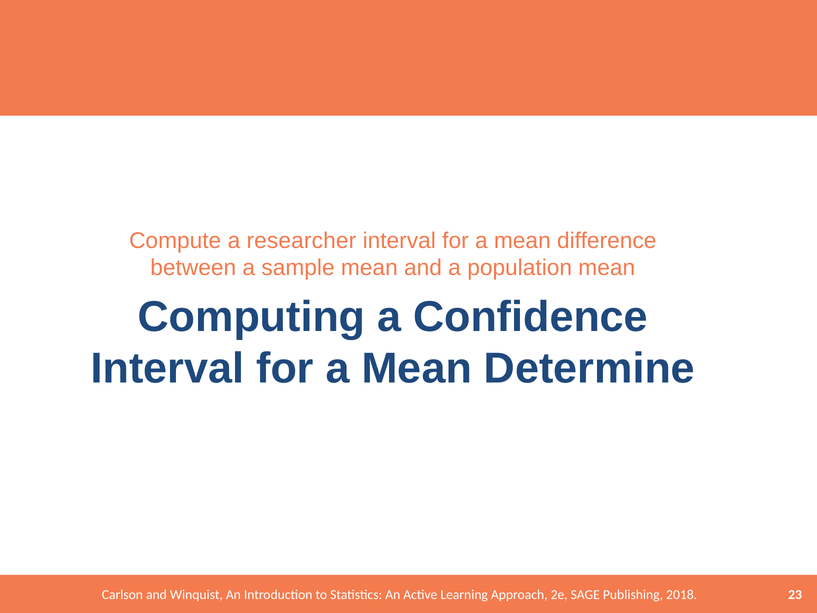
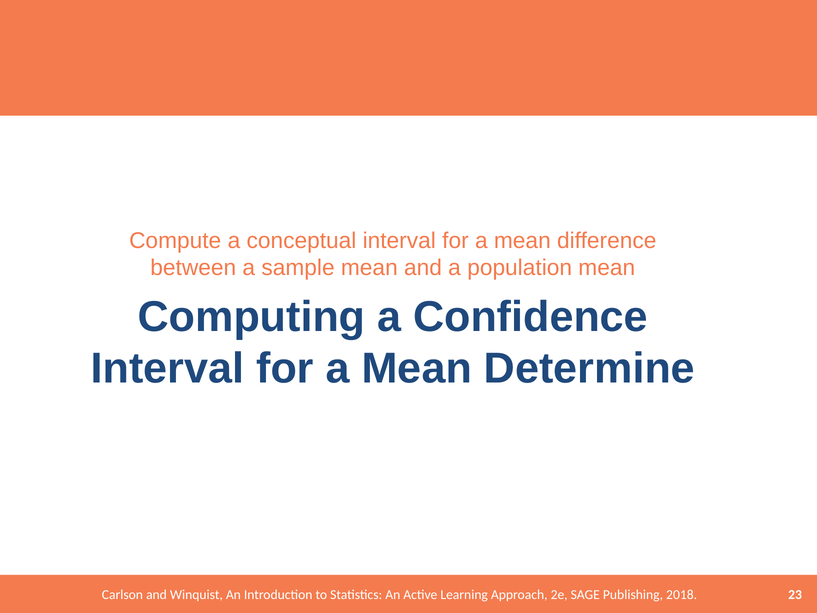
researcher: researcher -> conceptual
